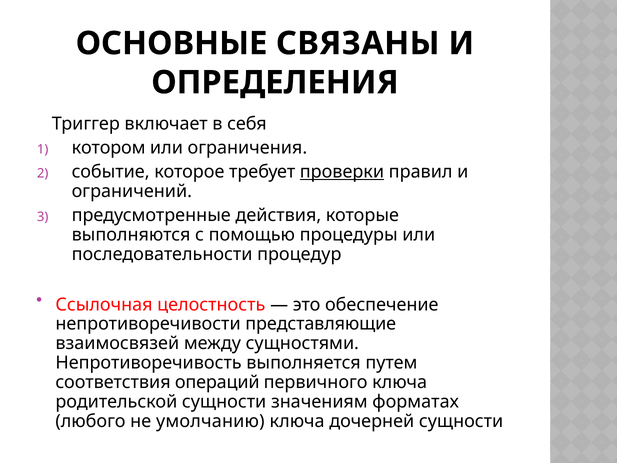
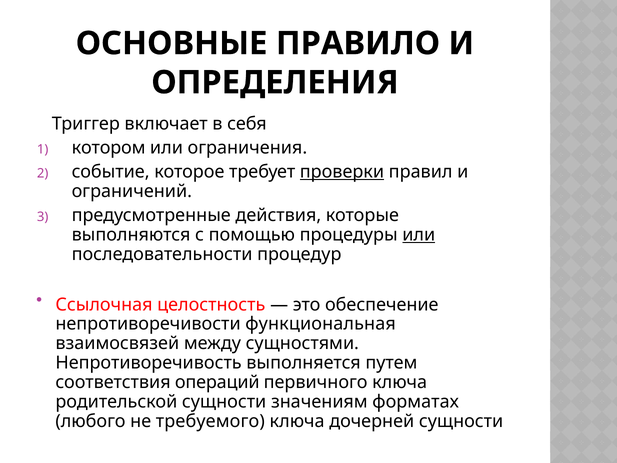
СВЯЗАНЫ: СВЯЗАНЫ -> ПРАВИЛО
или at (419, 235) underline: none -> present
представляющие: представляющие -> функциональная
умолчанию: умолчанию -> требуемого
